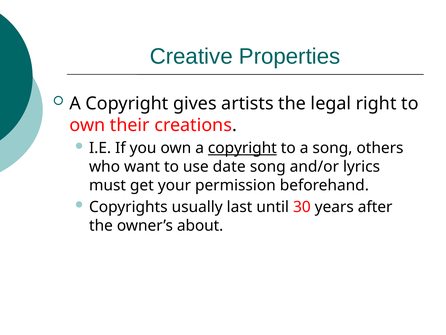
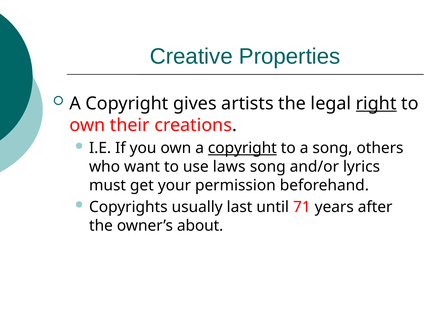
right underline: none -> present
date: date -> laws
30: 30 -> 71
